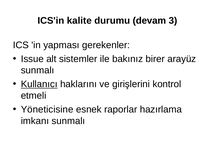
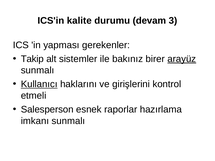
Issue: Issue -> Takip
arayüz underline: none -> present
Yöneticisine: Yöneticisine -> Salesperson
